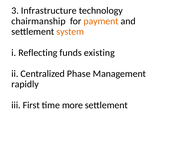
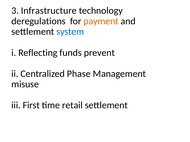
chairmanship: chairmanship -> deregulations
system colour: orange -> blue
existing: existing -> prevent
rapidly: rapidly -> misuse
more: more -> retail
